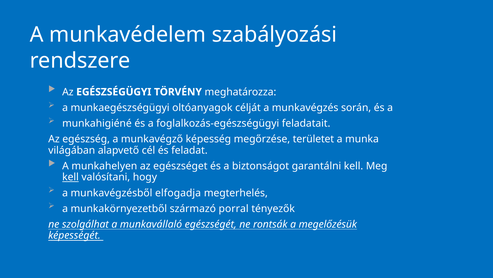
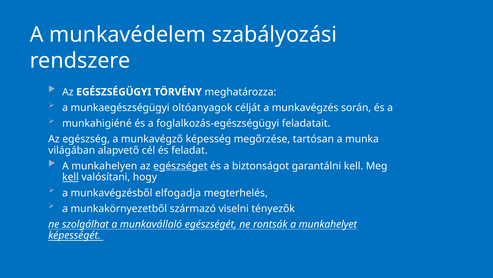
területet: területet -> tartósan
egészséget underline: none -> present
porral: porral -> viselni
megelőzésük: megelőzésük -> munkahelyet
